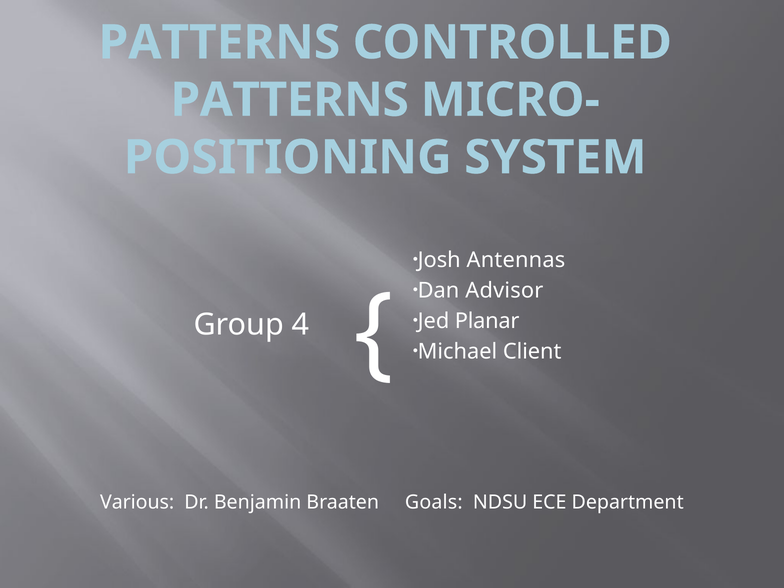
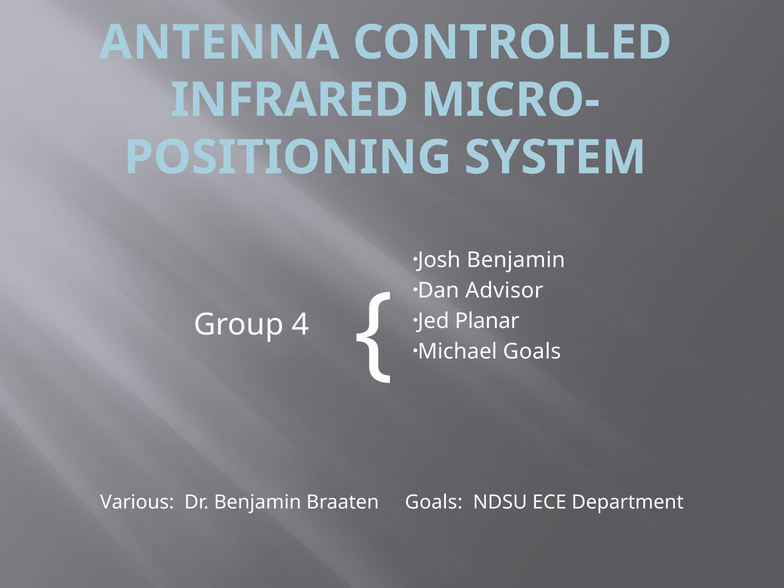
PATTERNS at (219, 43): PATTERNS -> ANTENNA
PATTERNS at (290, 100): PATTERNS -> INFRARED
Josh Antennas: Antennas -> Benjamin
Michael Client: Client -> Goals
